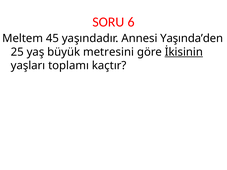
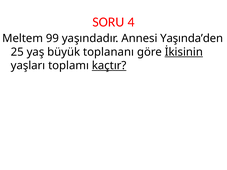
6: 6 -> 4
45: 45 -> 99
metresini: metresini -> toplananı
kaçtır underline: none -> present
